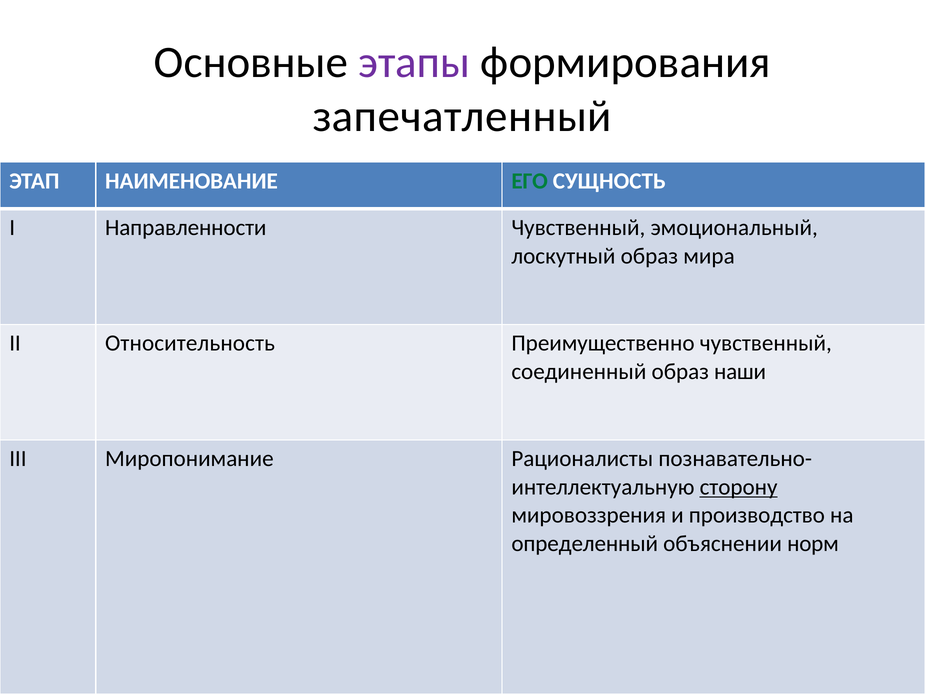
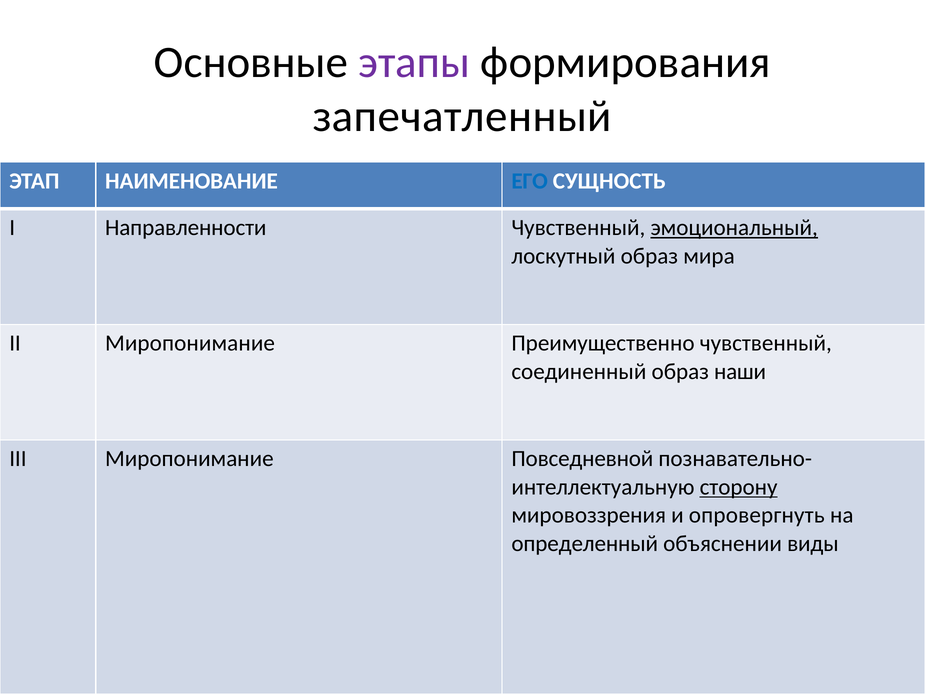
ЕГО colour: green -> blue
эмоциональный underline: none -> present
II Относительность: Относительность -> Миропонимание
Рационалисты: Рационалисты -> Повседневной
производство: производство -> опровергнуть
норм: норм -> виды
